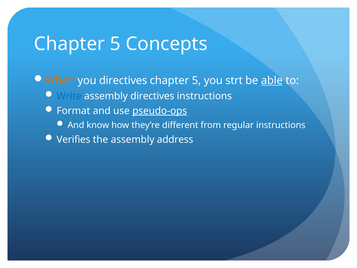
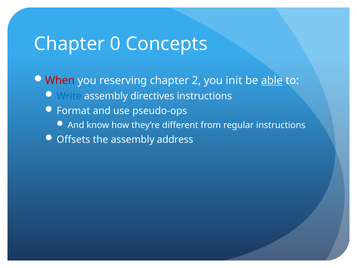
5 at (115, 44): 5 -> 0
When colour: orange -> red
you directives: directives -> reserving
5 at (196, 80): 5 -> 2
strt: strt -> init
pseudo-ops underline: present -> none
Verifies: Verifies -> Offsets
